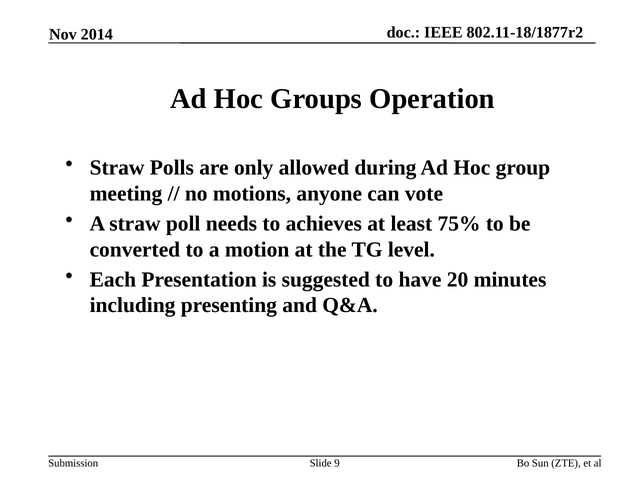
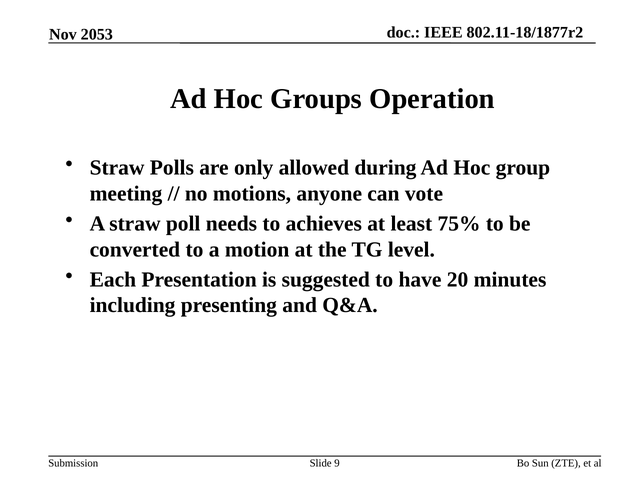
2014: 2014 -> 2053
